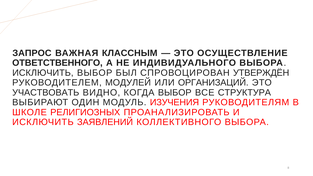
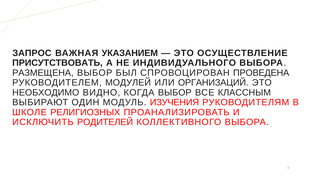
КЛАССНЫМ: КЛАССНЫМ -> УКАЗАНИЕМ
ОТВЕТСТВЕННОГО: ОТВЕТСТВЕННОГО -> ПРИСУТСТВОВАТЬ
ИСКЛЮЧИТЬ at (43, 73): ИСКЛЮЧИТЬ -> РАЗМЕЩЕНА
УТВЕРЖДЁН: УТВЕРЖДЁН -> ПРОВЕДЕНА
УЧАСТВОВАТЬ: УЧАСТВОВАТЬ -> НЕОБХОДИМО
СТРУКТУРА: СТРУКТУРА -> КЛАССНЫМ
ЗАЯВЛЕНИЙ: ЗАЯВЛЕНИЙ -> РОДИТЕЛЕЙ
